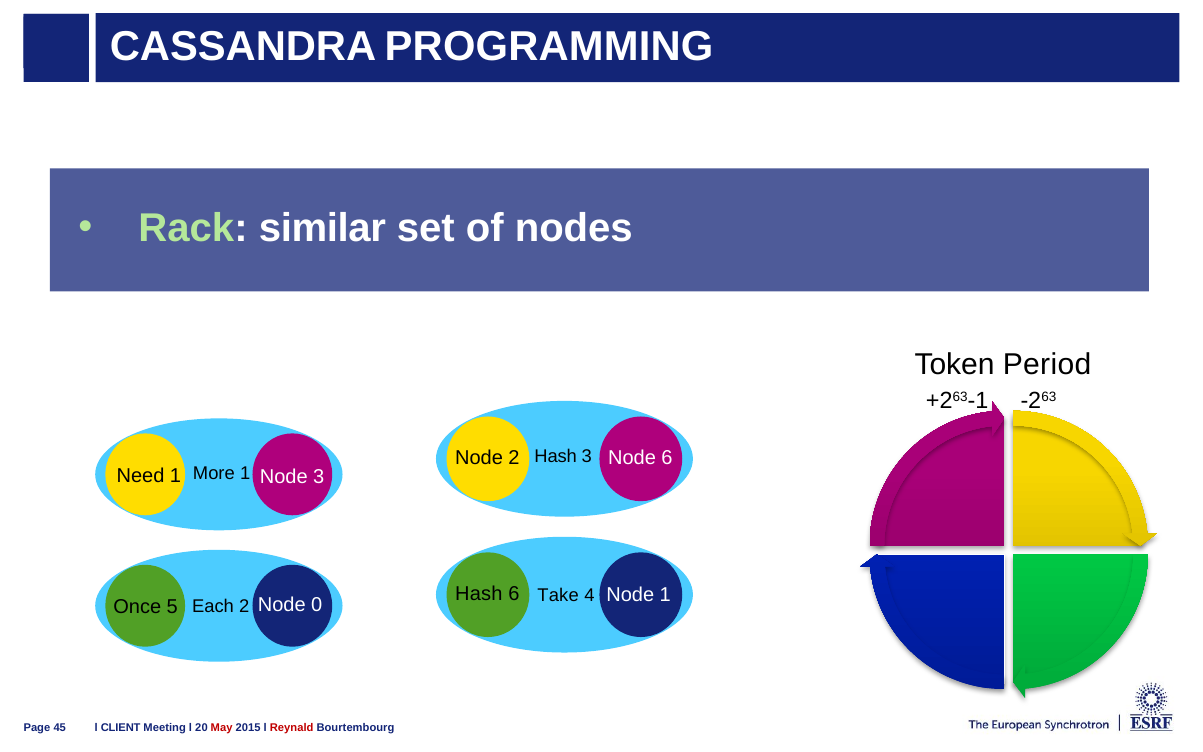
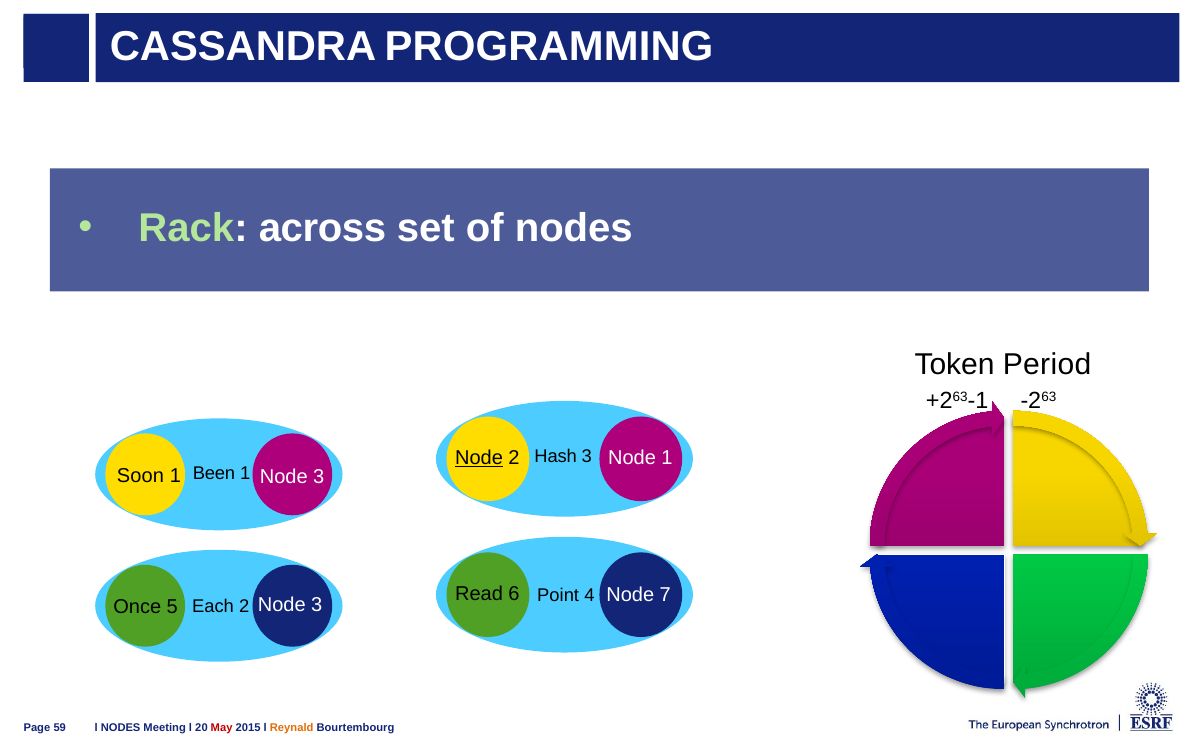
similar: similar -> across
Node at (479, 457) underline: none -> present
Node 6: 6 -> 1
More: More -> Been
Need: Need -> Soon
Hash at (479, 593): Hash -> Read
Node 1: 1 -> 7
Take: Take -> Point
5 Node 0: 0 -> 3
45: 45 -> 59
l CLIENT: CLIENT -> NODES
Reynald colour: red -> orange
